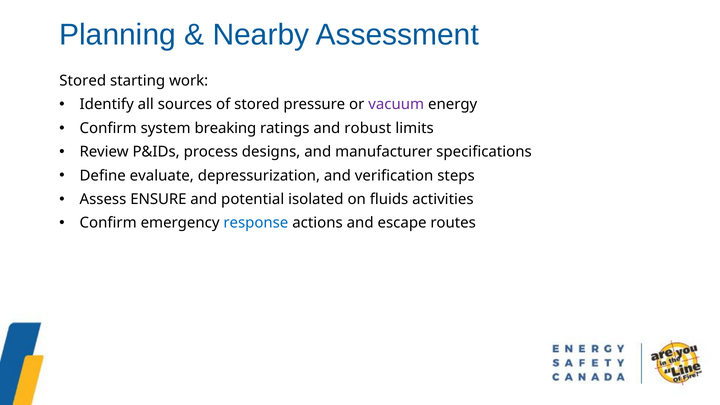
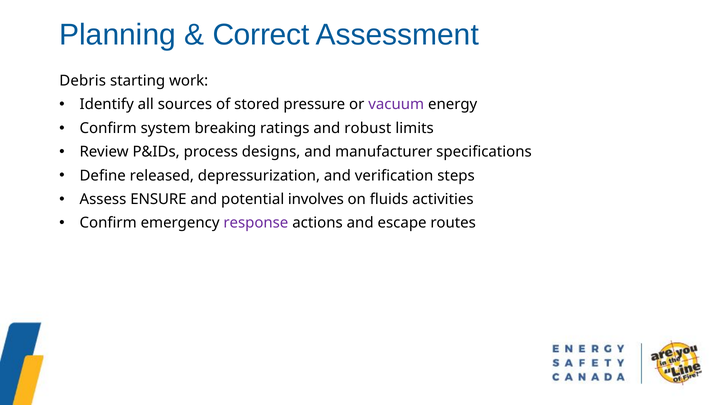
Nearby: Nearby -> Correct
Stored at (83, 81): Stored -> Debris
evaluate: evaluate -> released
isolated: isolated -> involves
response colour: blue -> purple
